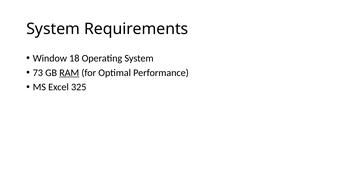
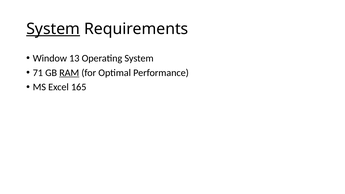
System at (53, 29) underline: none -> present
18: 18 -> 13
73: 73 -> 71
325: 325 -> 165
